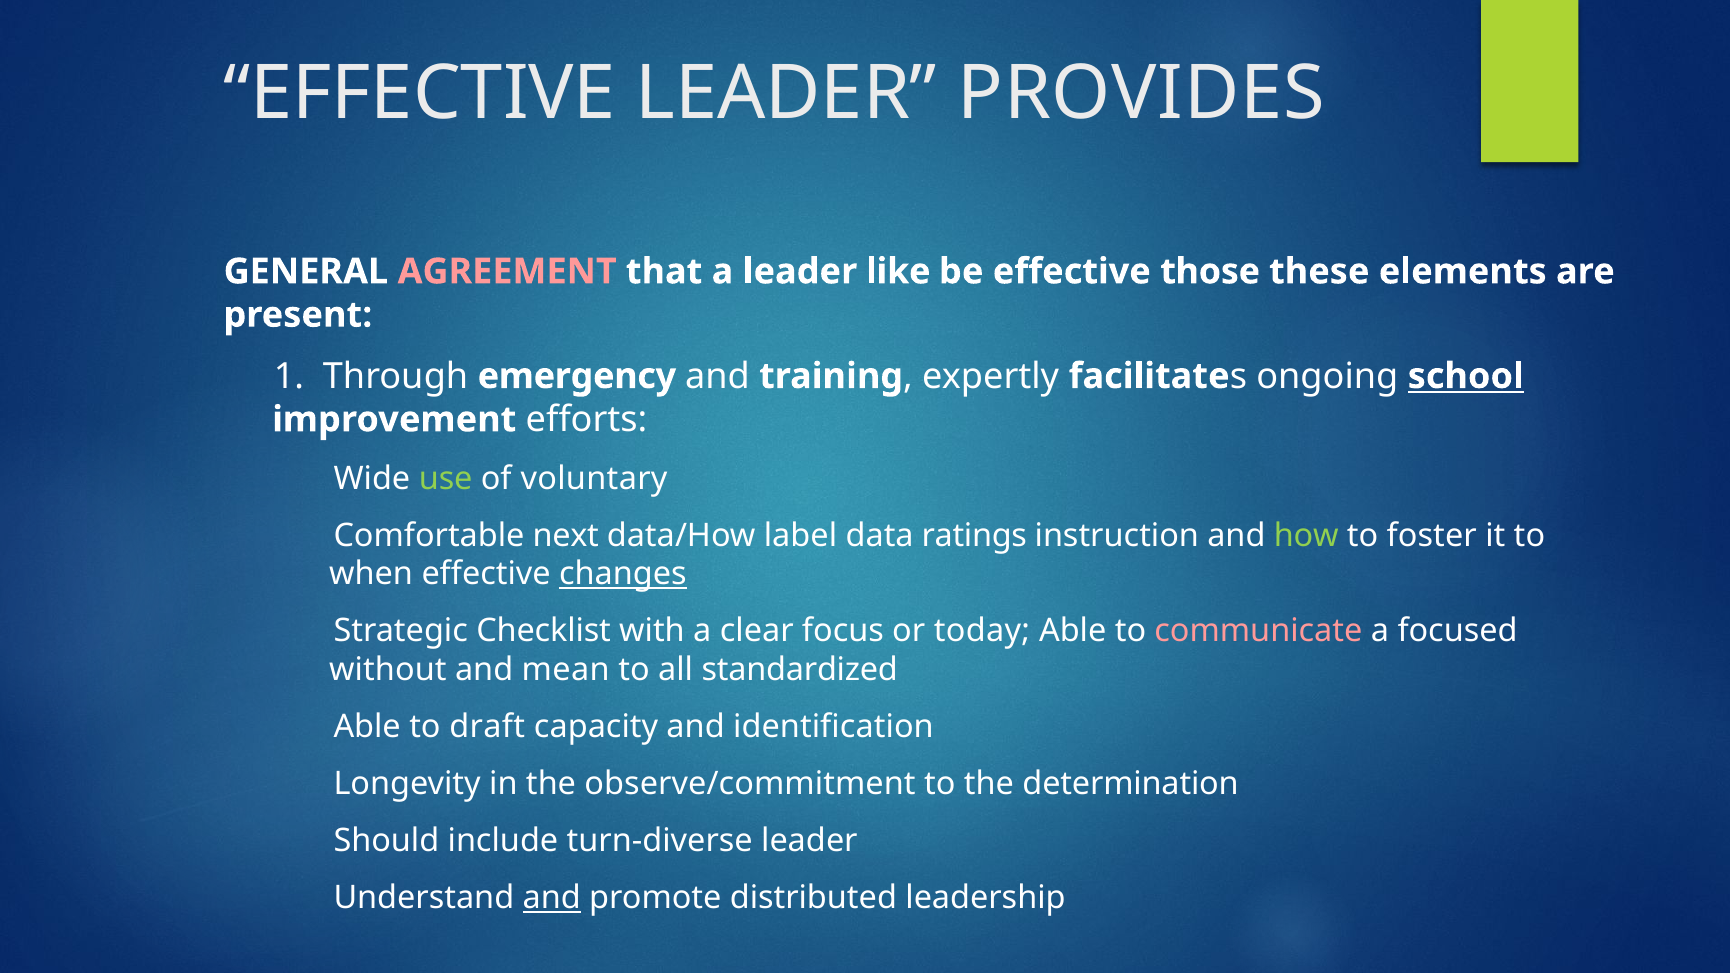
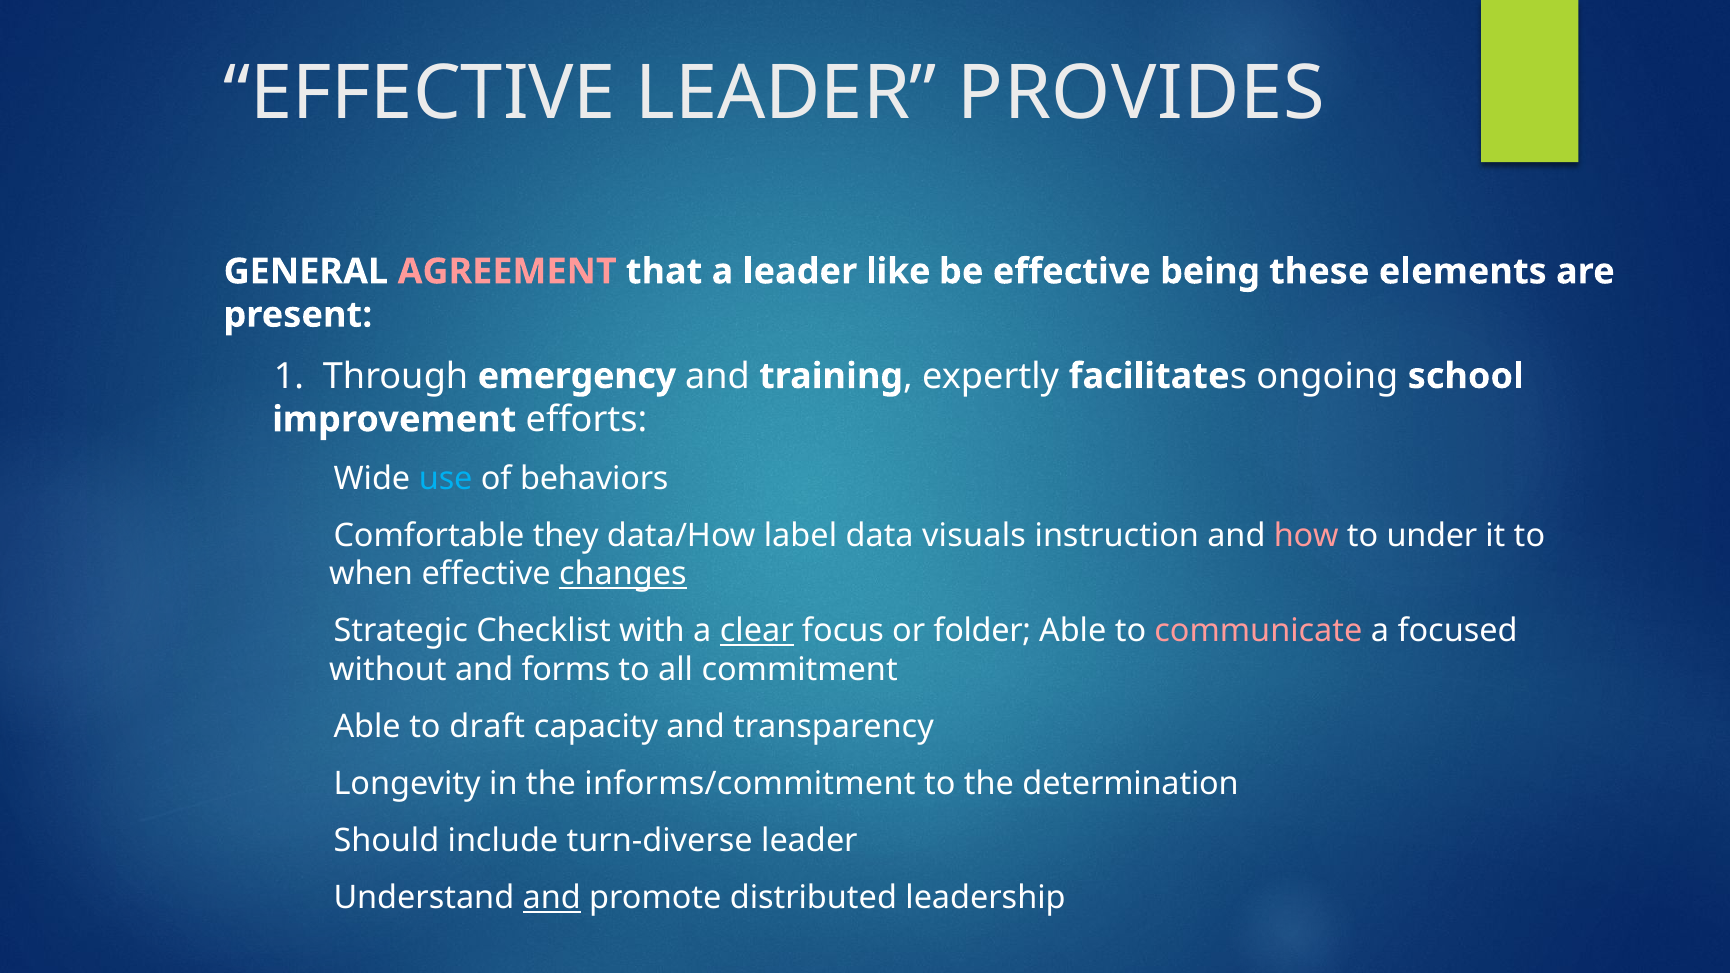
those: those -> being
school underline: present -> none
use colour: light green -> light blue
voluntary: voluntary -> behaviors
next: next -> they
ratings: ratings -> visuals
how colour: light green -> pink
foster: foster -> under
clear underline: none -> present
today: today -> folder
mean: mean -> forms
standardized: standardized -> commitment
identification: identification -> transparency
observe/commitment: observe/commitment -> informs/commitment
